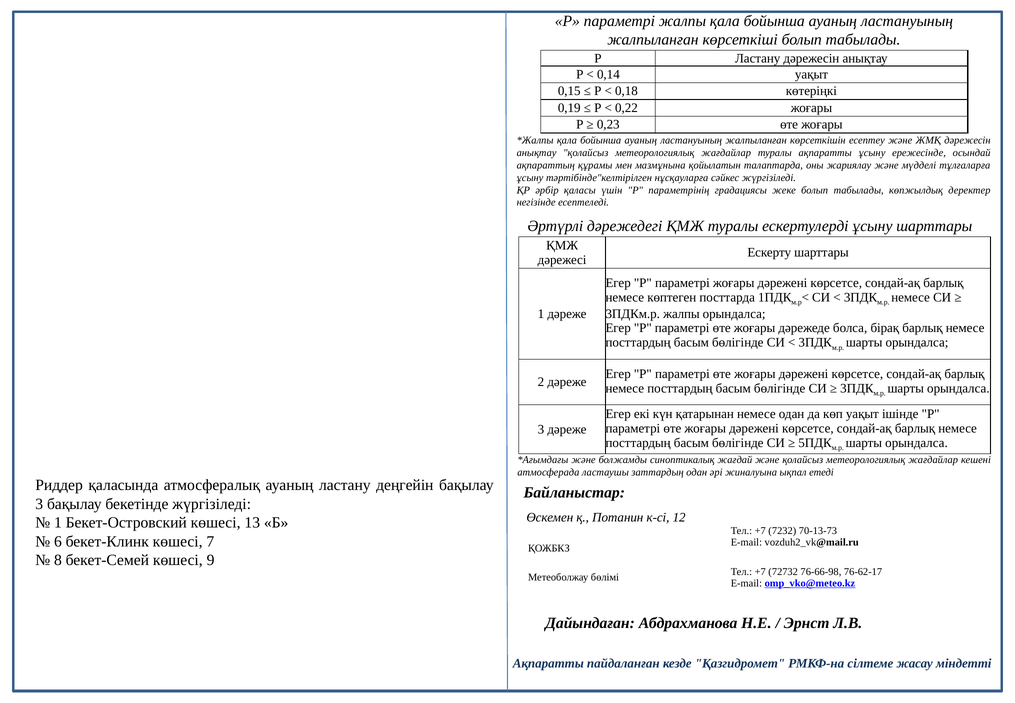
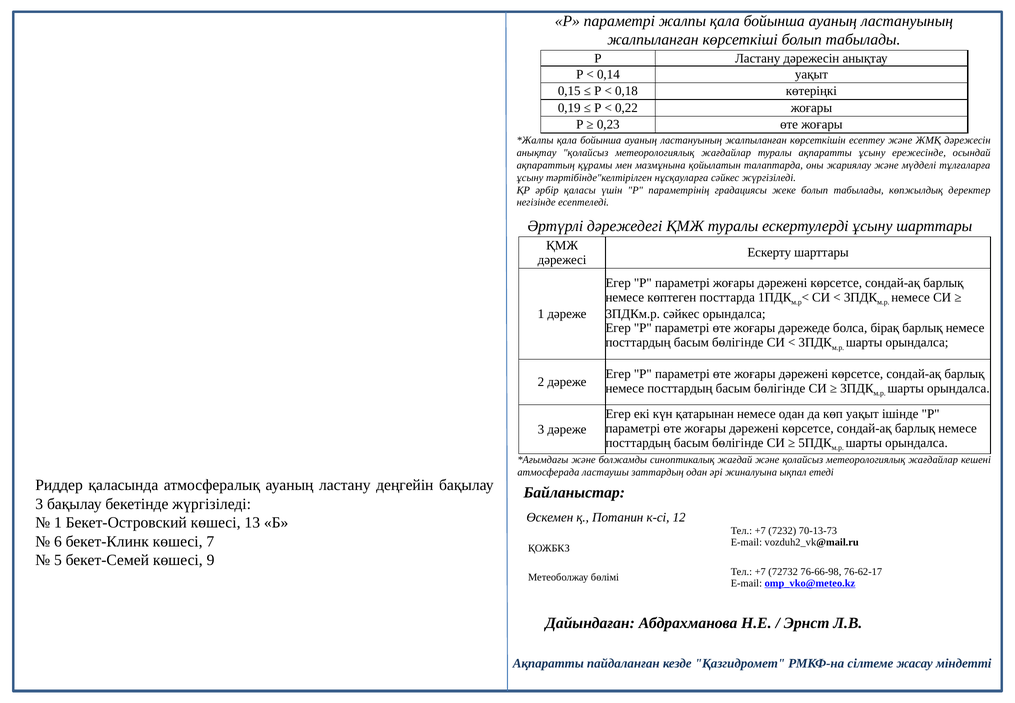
3ПДКм.р жалпы: жалпы -> сәйкес
8: 8 -> 5
